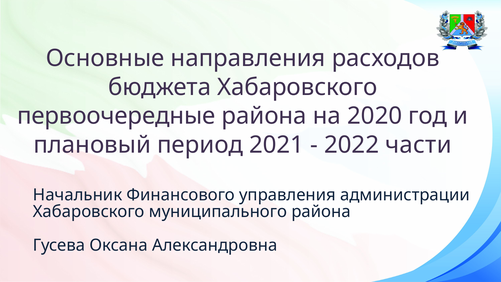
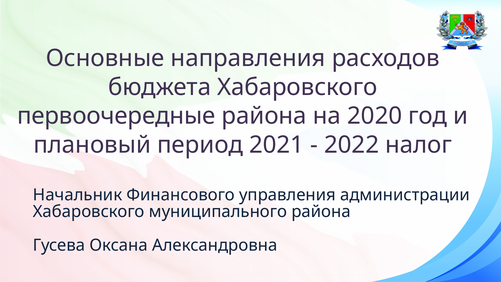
части: части -> налог
